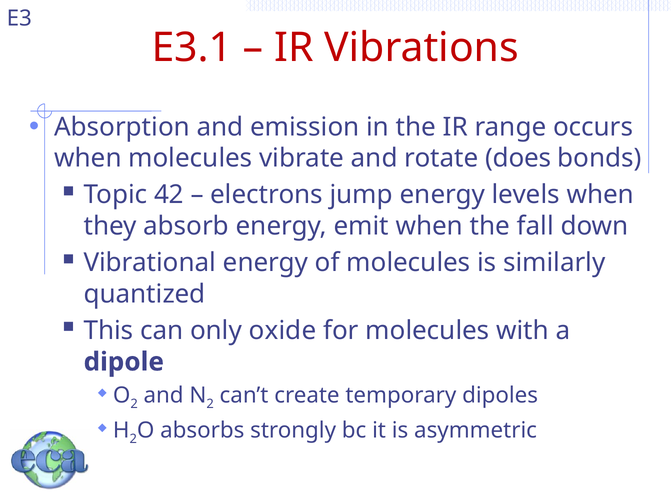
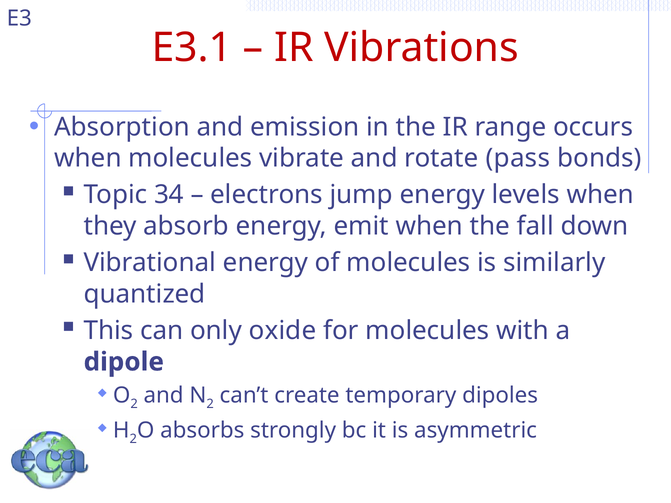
does: does -> pass
42: 42 -> 34
